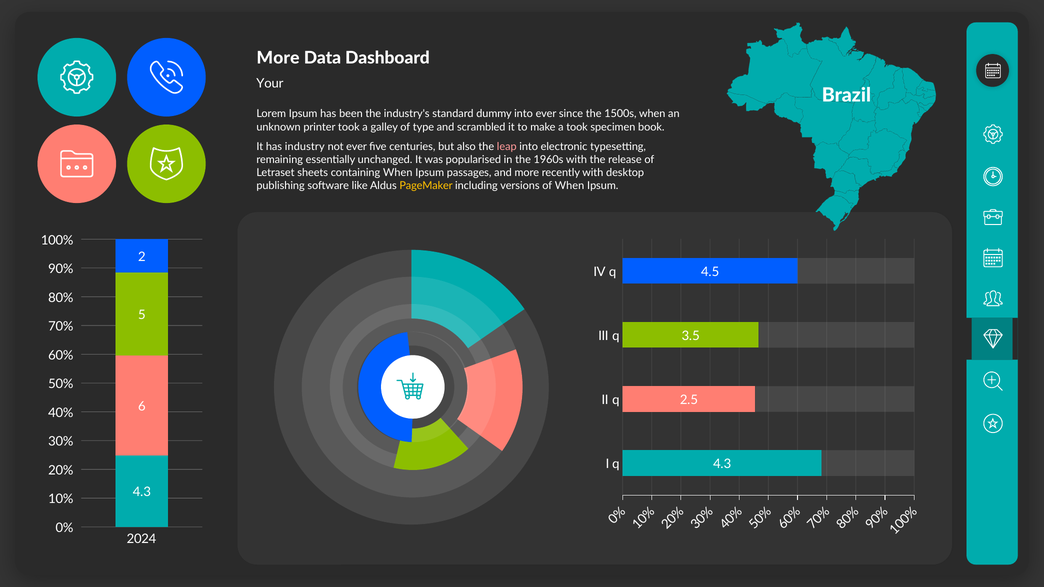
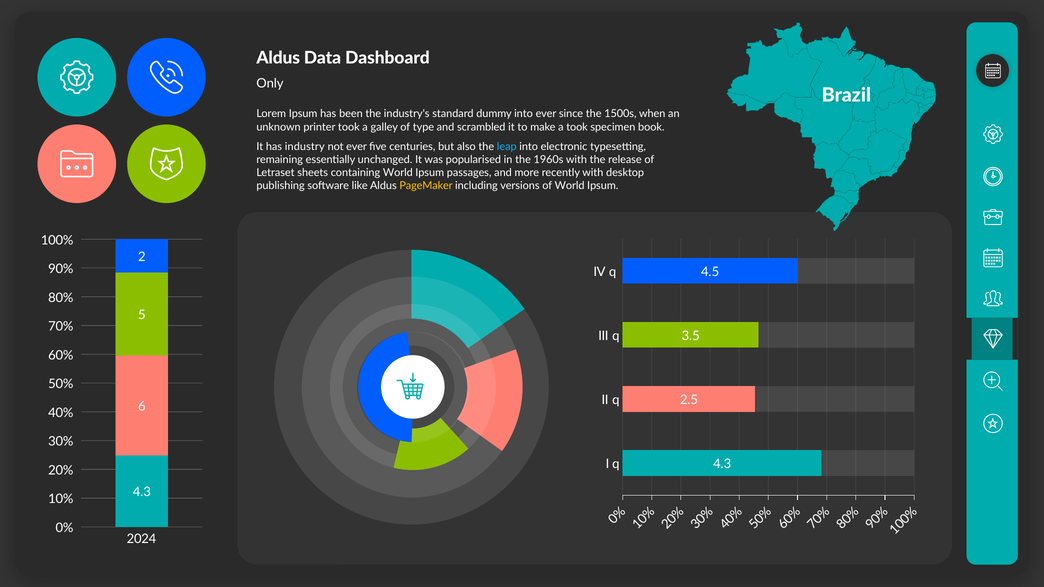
More at (278, 58): More -> Aldus
Your: Your -> Only
leap colour: pink -> light blue
containing When: When -> World
of When: When -> World
